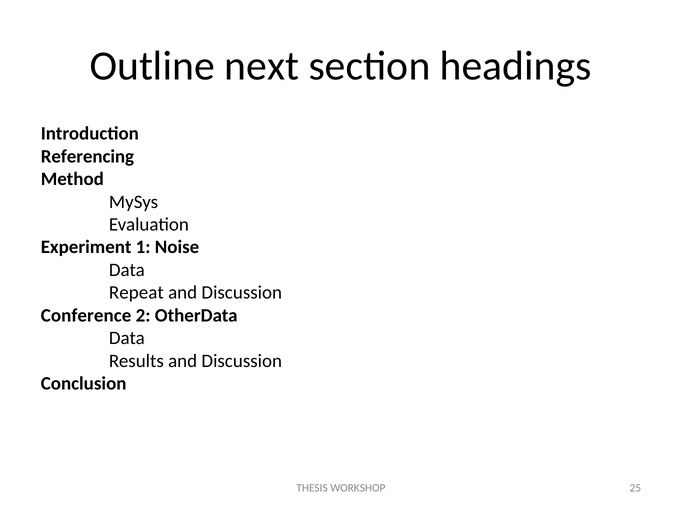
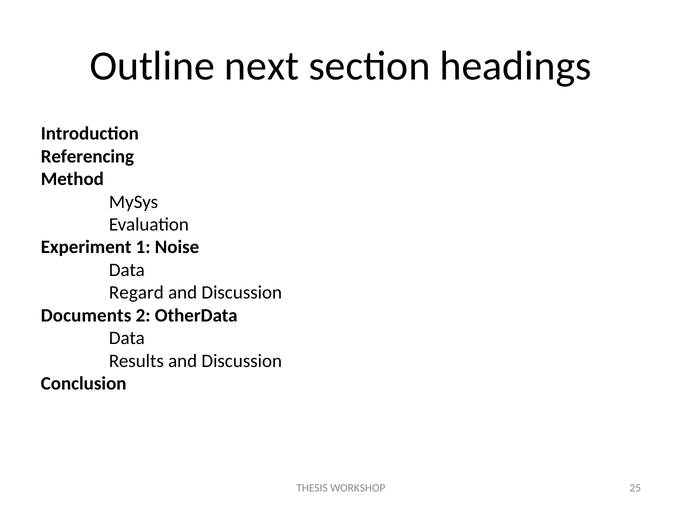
Repeat: Repeat -> Regard
Conference: Conference -> Documents
